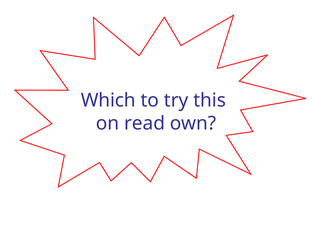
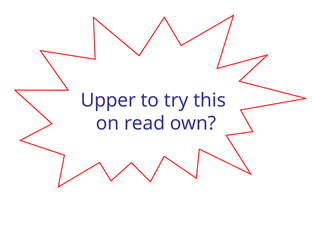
Which: Which -> Upper
